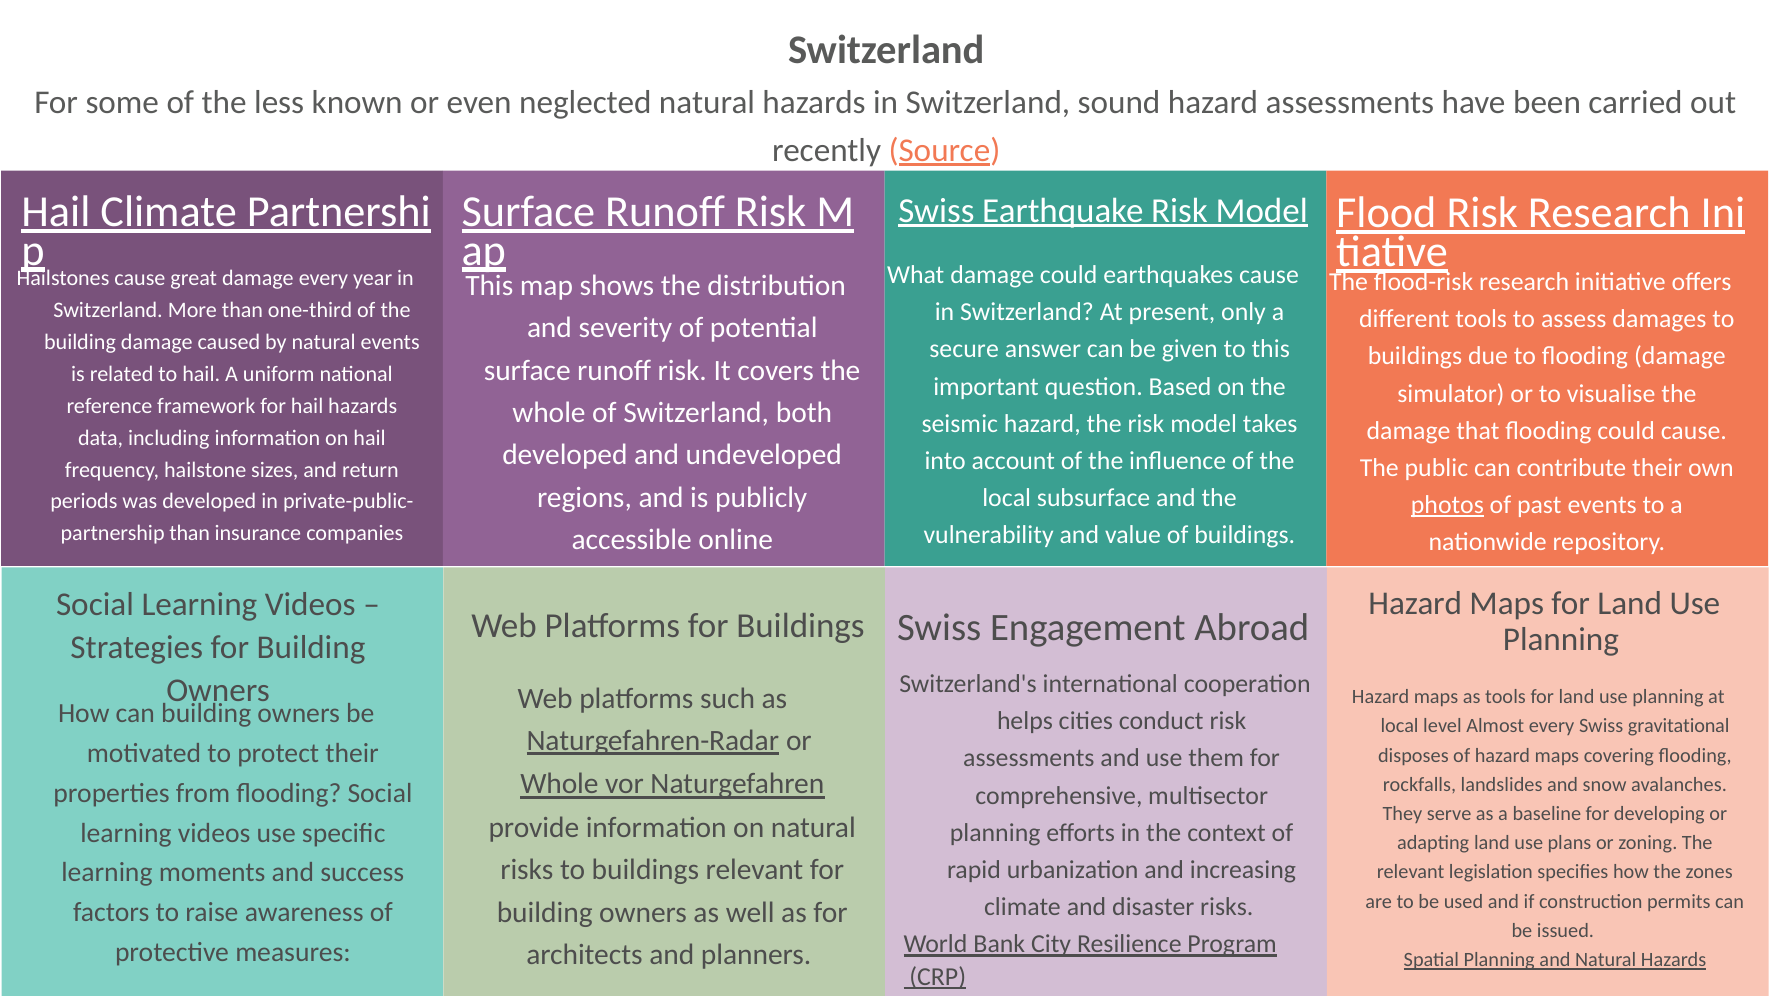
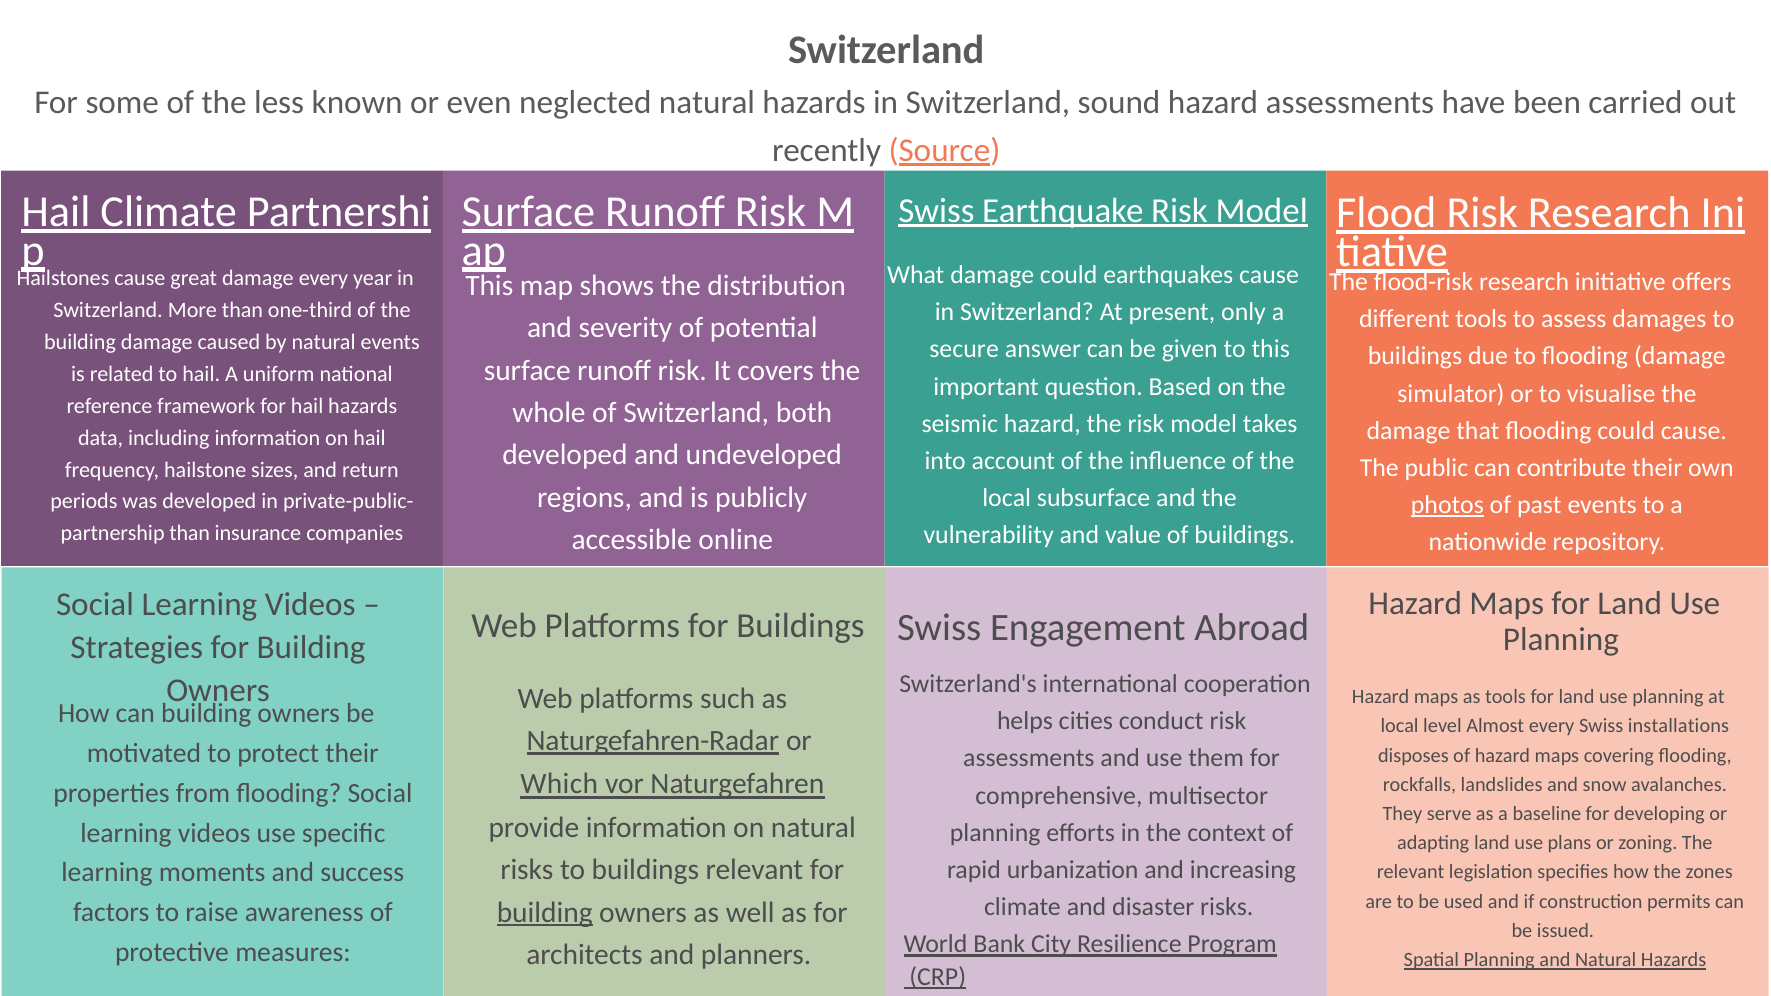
gravitational: gravitational -> installations
Whole at (559, 784): Whole -> Which
building at (545, 912) underline: none -> present
